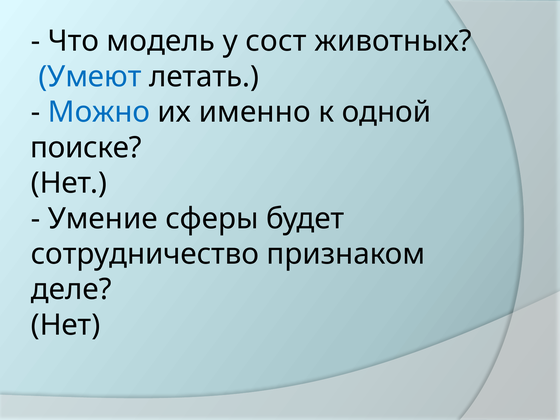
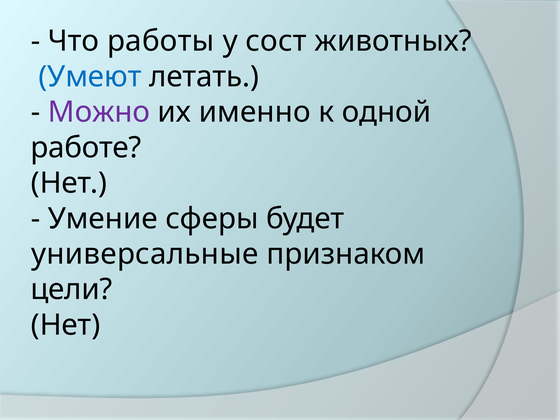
модель: модель -> работы
Можно colour: blue -> purple
поиске: поиске -> работе
сотрудничество: сотрудничество -> универсальные
деле: деле -> цели
